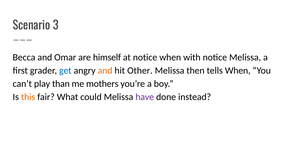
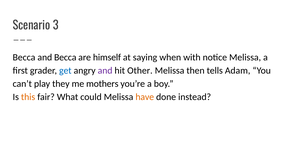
and Omar: Omar -> Becca
at notice: notice -> saying
and at (105, 71) colour: orange -> purple
tells When: When -> Adam
than: than -> they
have colour: purple -> orange
